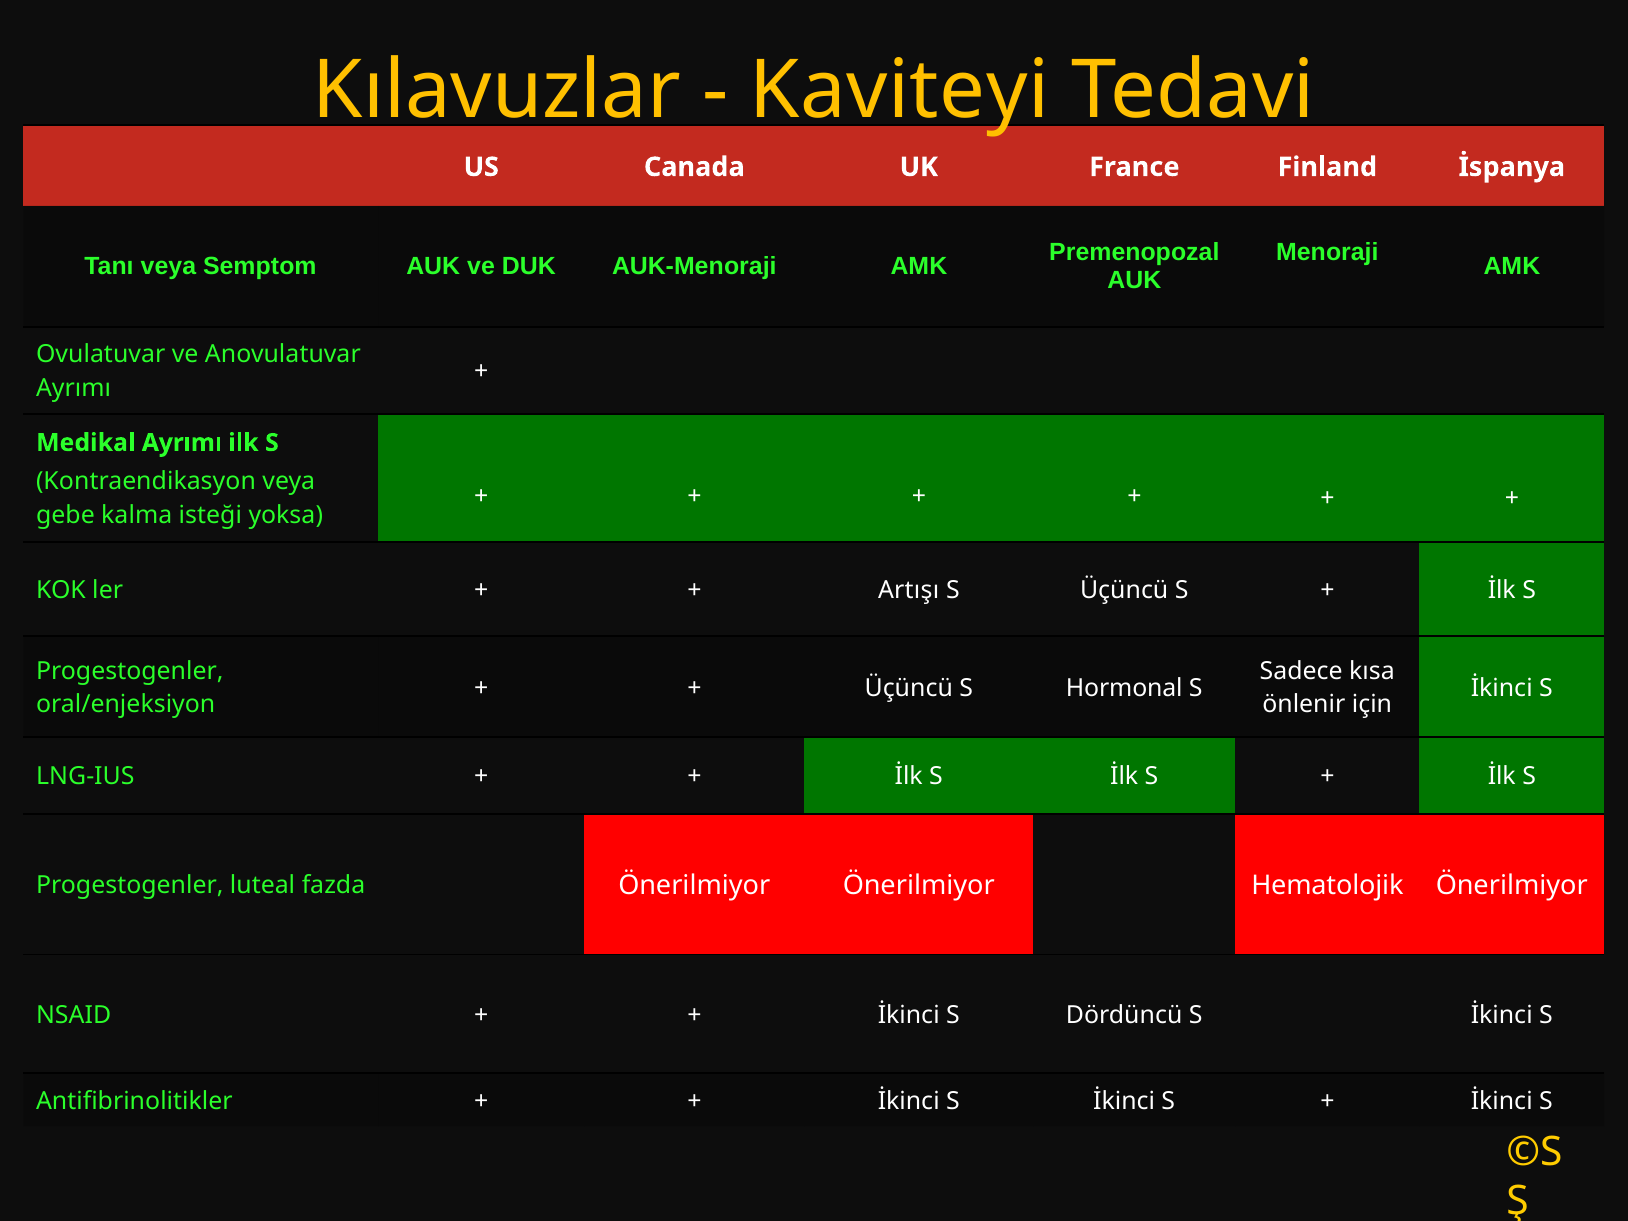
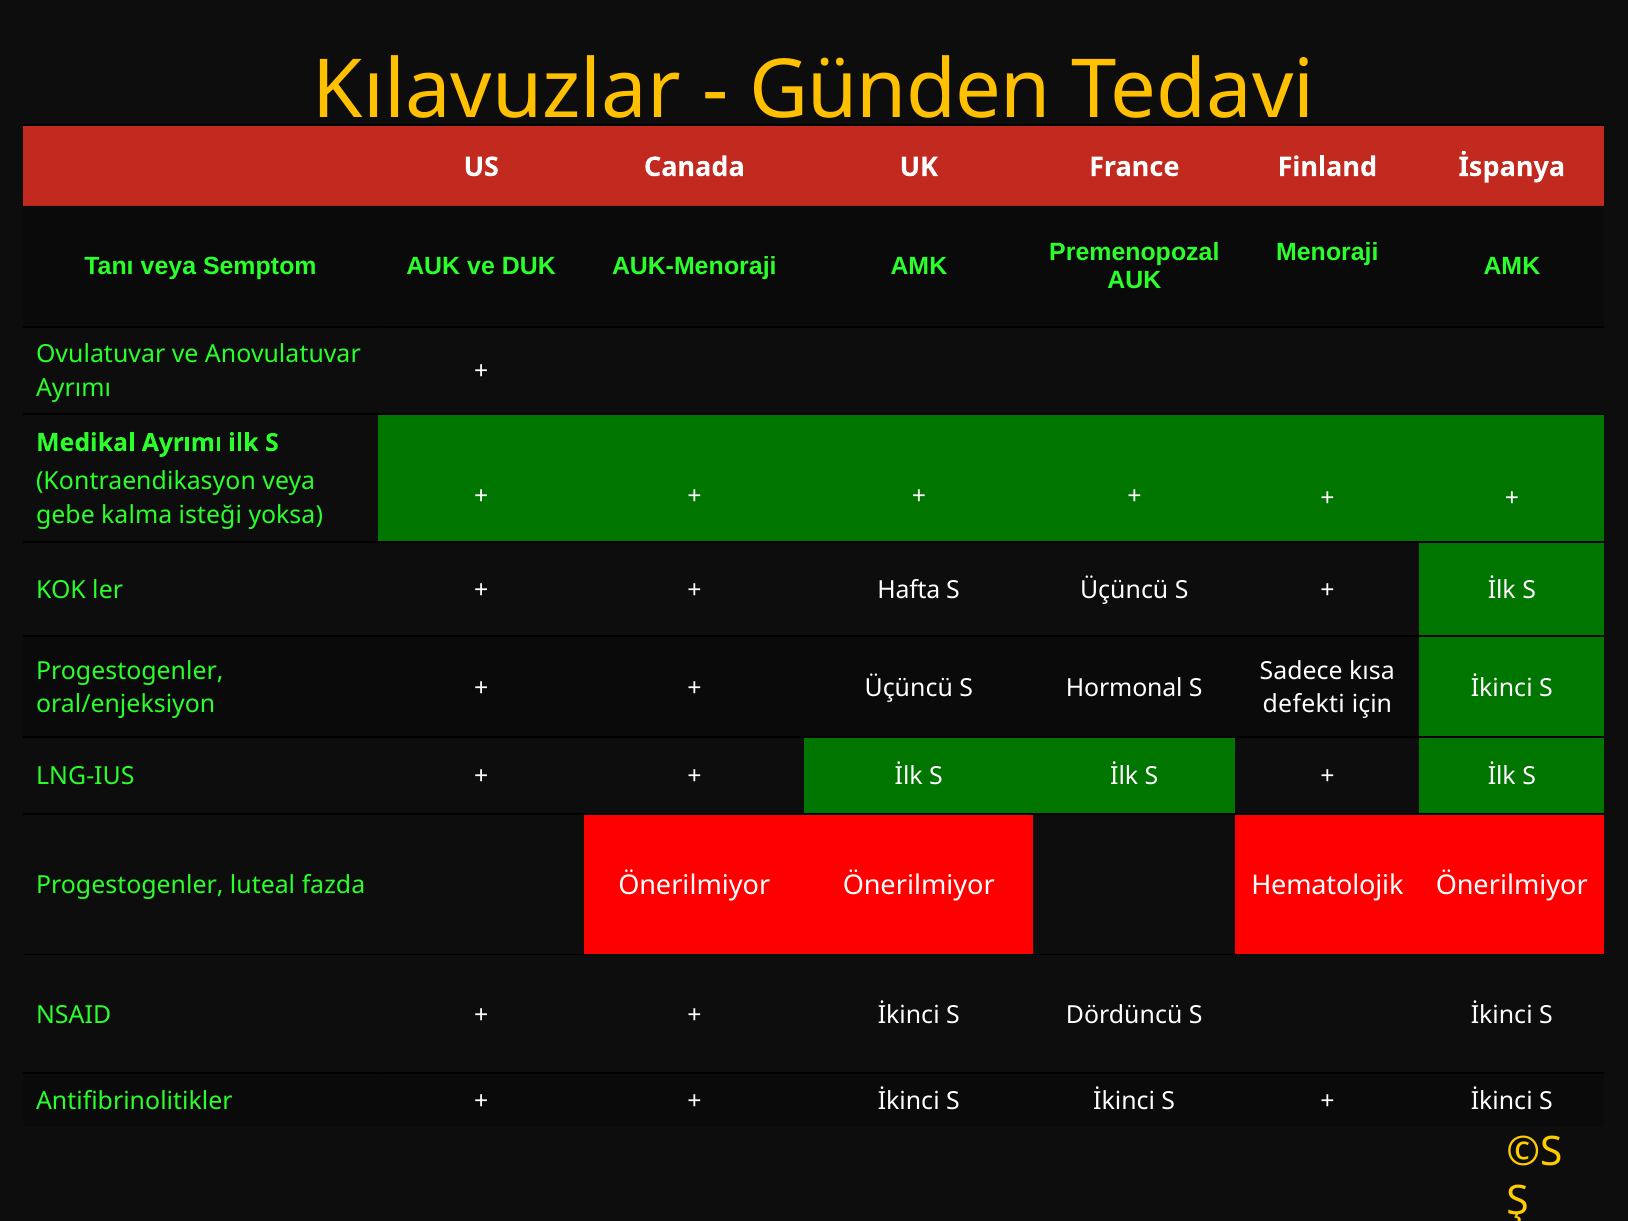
Kaviteyi: Kaviteyi -> Günden
Artışı: Artışı -> Hafta
önlenir: önlenir -> defekti
